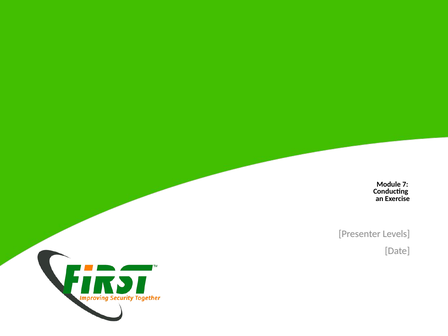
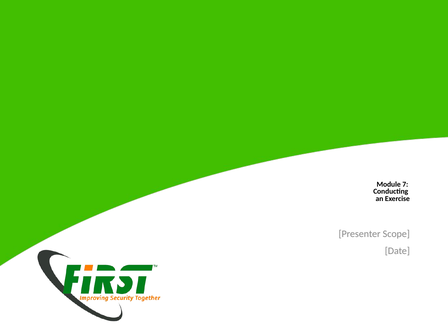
Levels: Levels -> Scope
